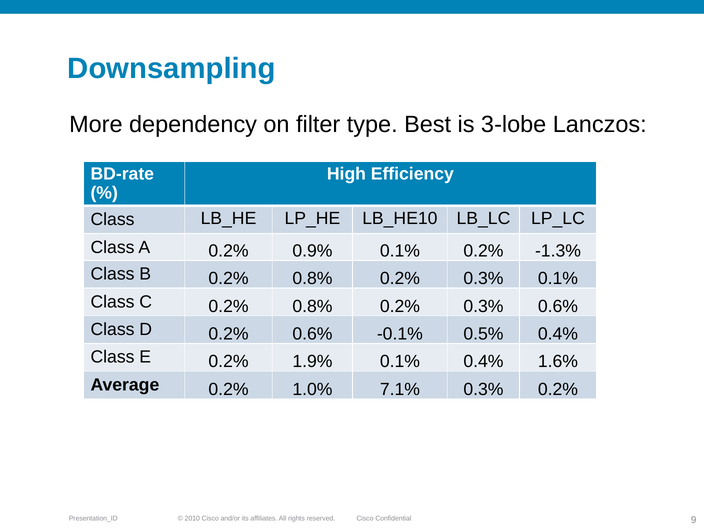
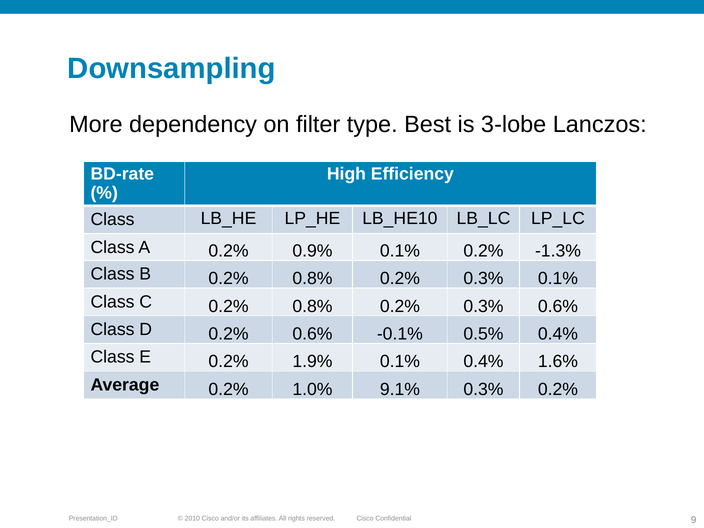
7.1%: 7.1% -> 9.1%
